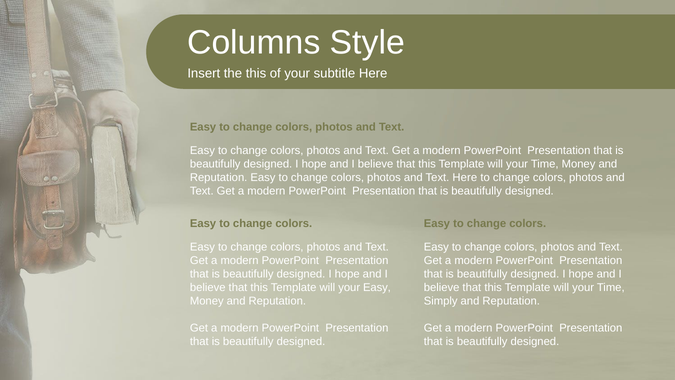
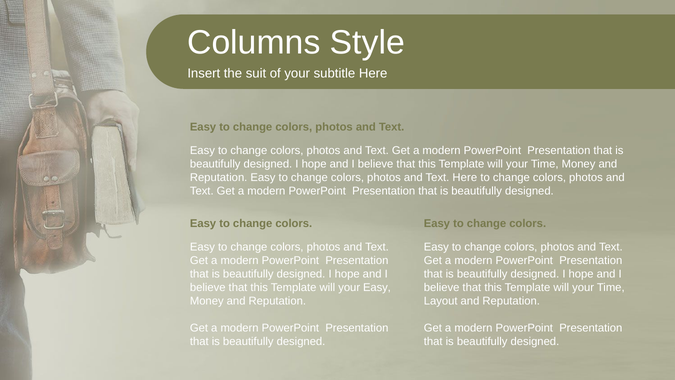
the this: this -> suit
Simply: Simply -> Layout
